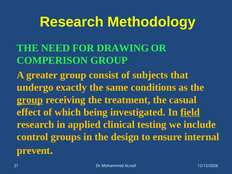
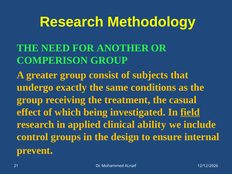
DRAWING: DRAWING -> ANOTHER
group at (30, 100) underline: present -> none
testing: testing -> ability
